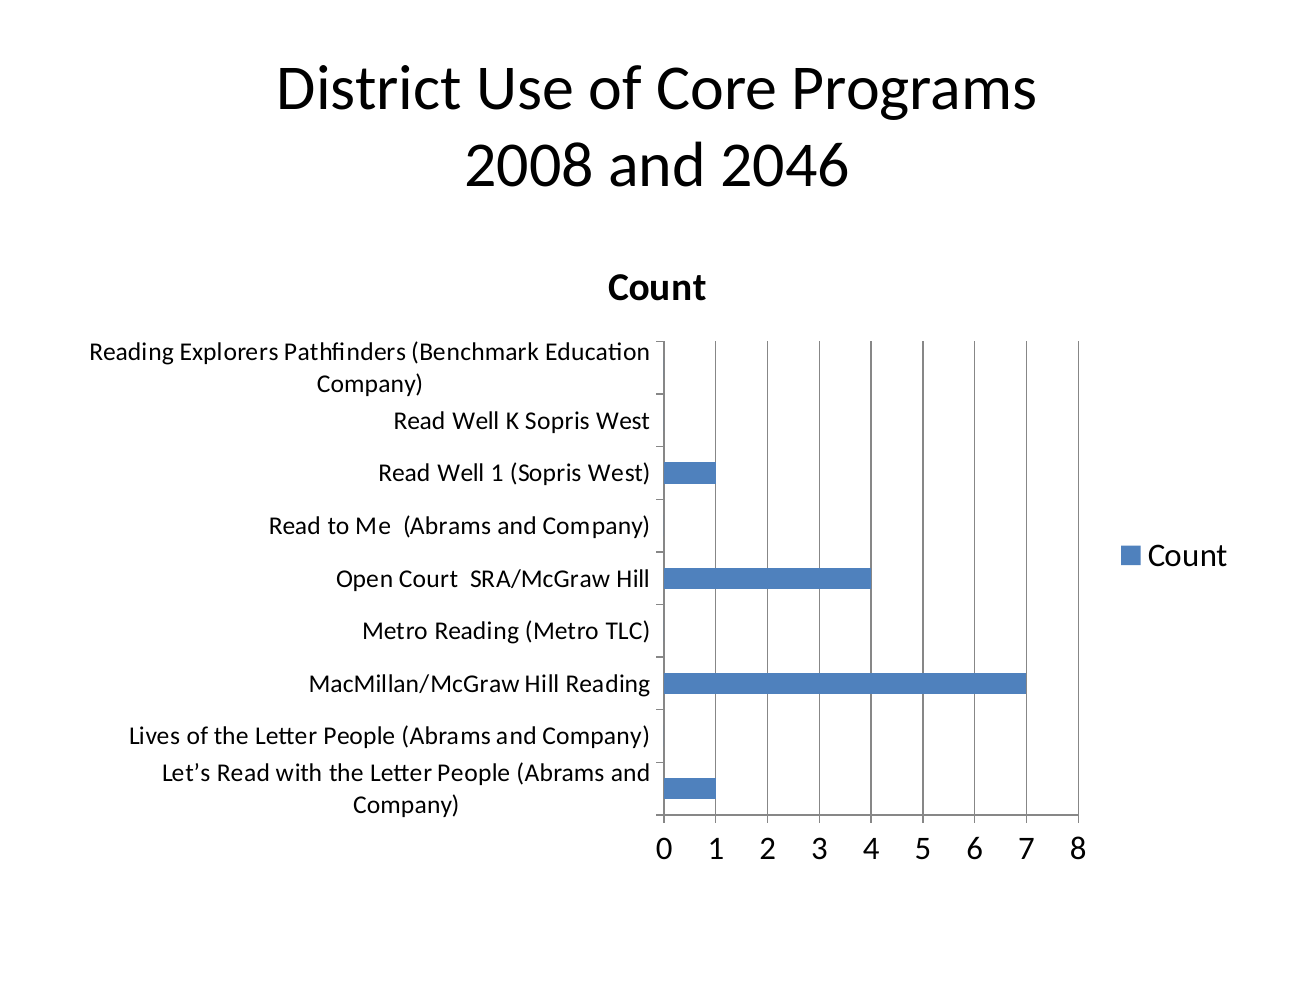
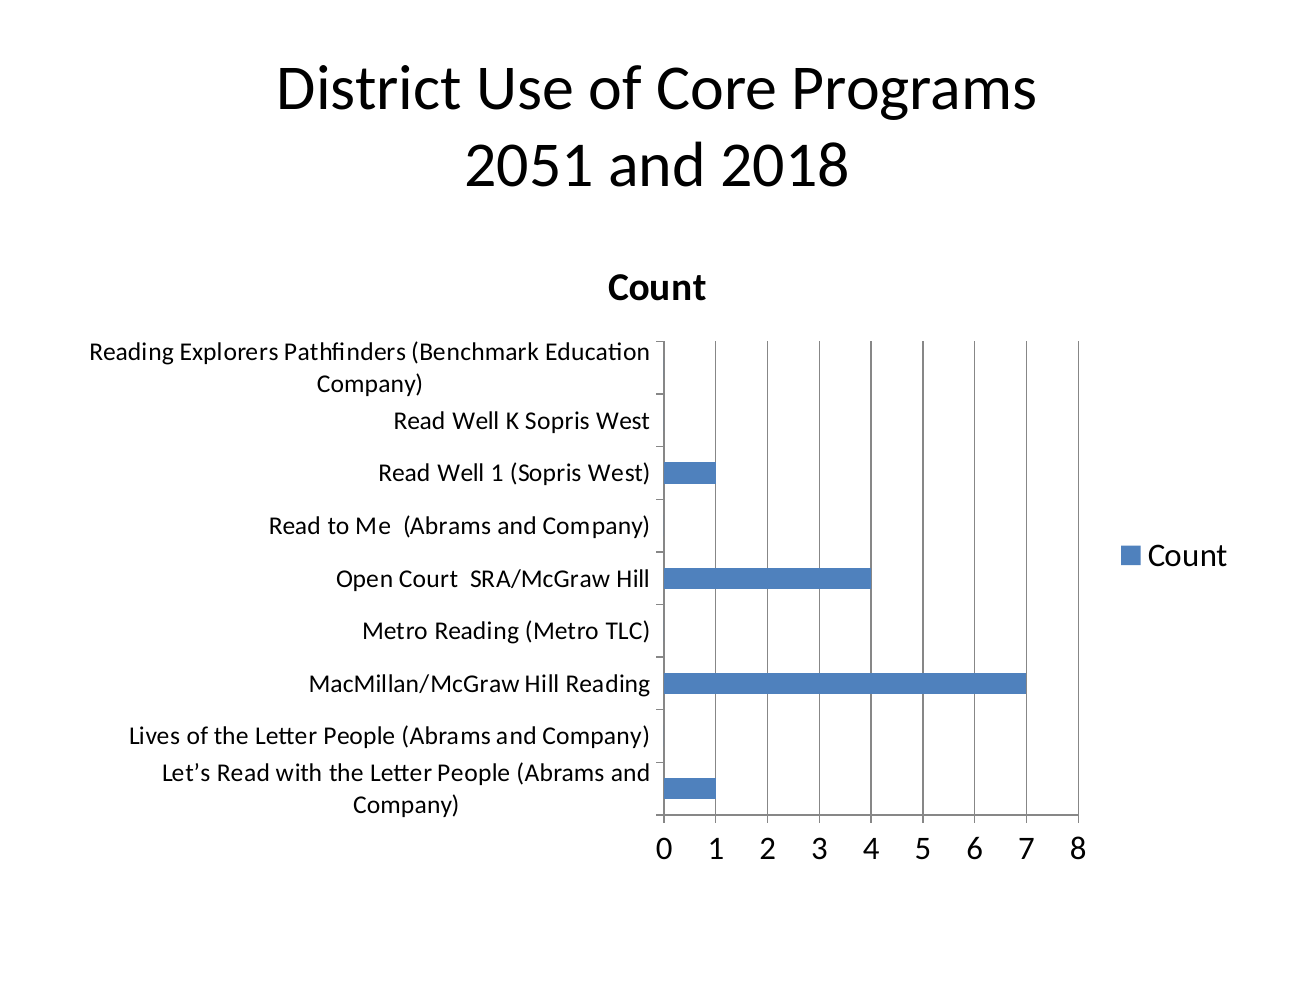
2008: 2008 -> 2051
2046: 2046 -> 2018
